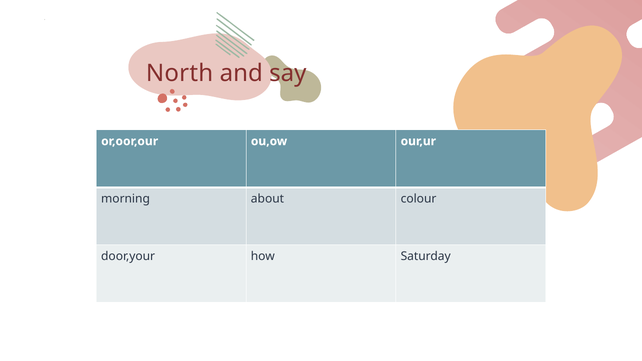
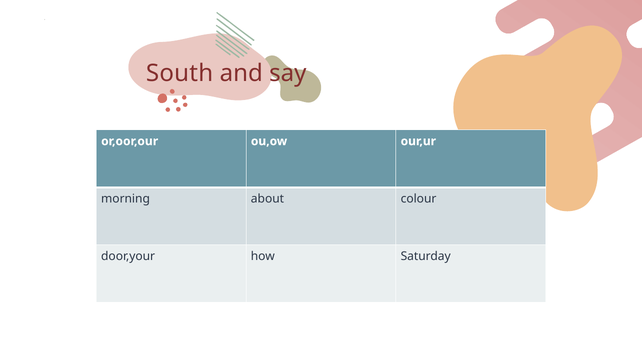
North: North -> South
